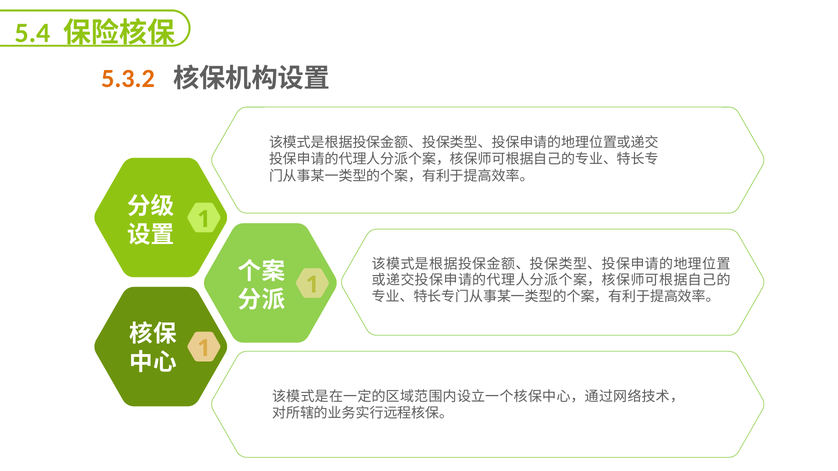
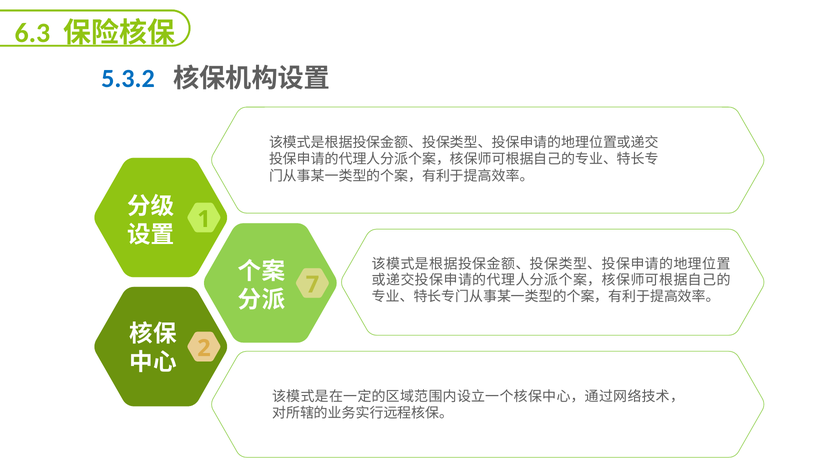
5.4: 5.4 -> 6.3
5.3.2 colour: orange -> blue
1 at (312, 285): 1 -> 7
1 at (204, 349): 1 -> 2
